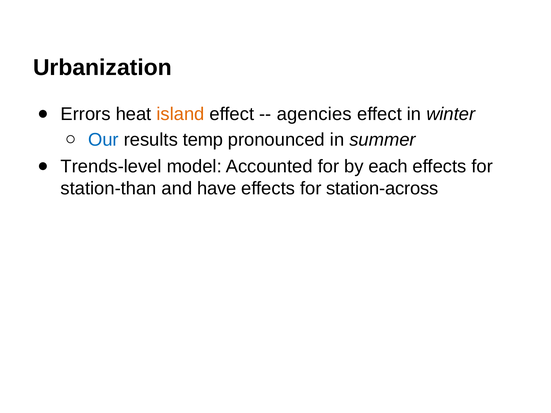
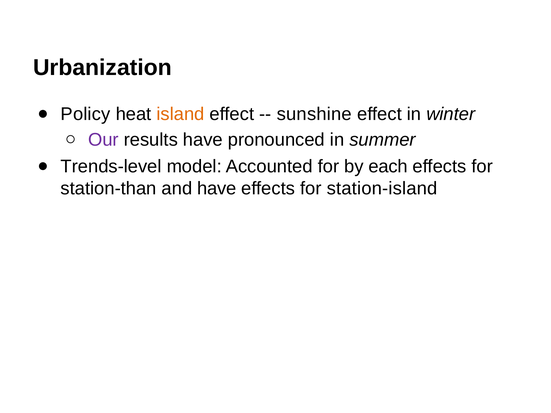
Errors: Errors -> Policy
agencies: agencies -> sunshine
Our colour: blue -> purple
results temp: temp -> have
station-across: station-across -> station-island
